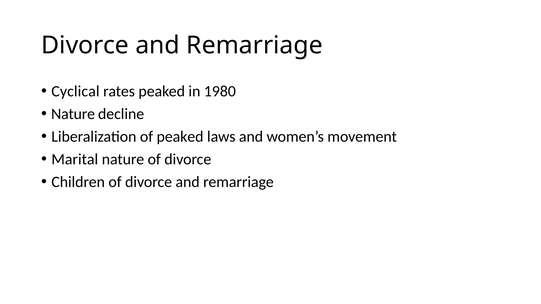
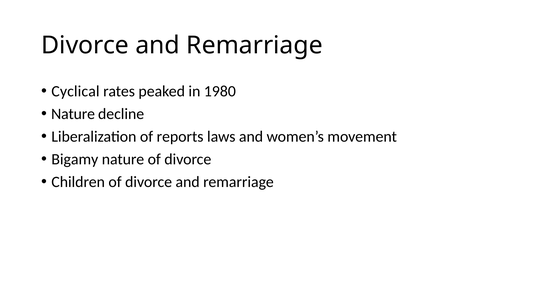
of peaked: peaked -> reports
Marital: Marital -> Bigamy
